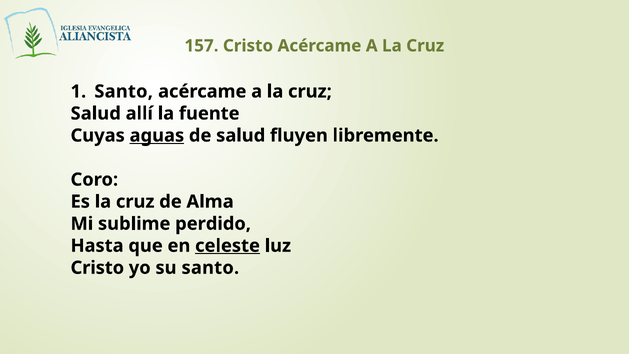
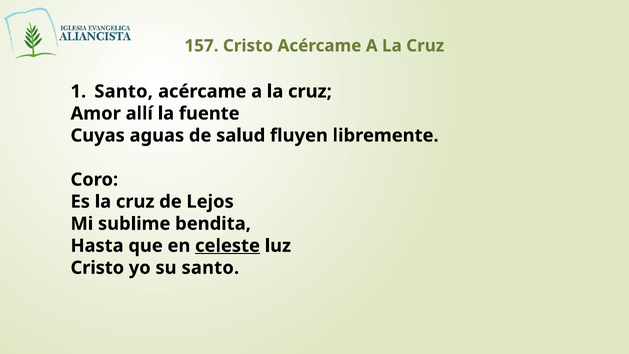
Salud at (96, 113): Salud -> Amor
aguas underline: present -> none
Alma: Alma -> Lejos
perdido: perdido -> bendita
